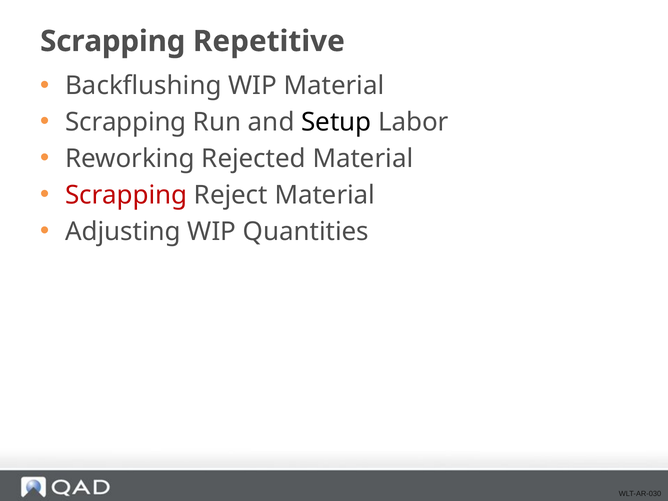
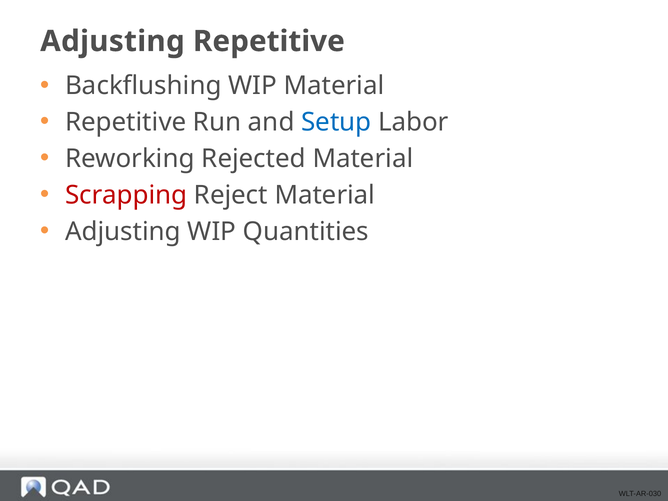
Scrapping at (113, 41): Scrapping -> Adjusting
Scrapping at (126, 122): Scrapping -> Repetitive
Setup colour: black -> blue
